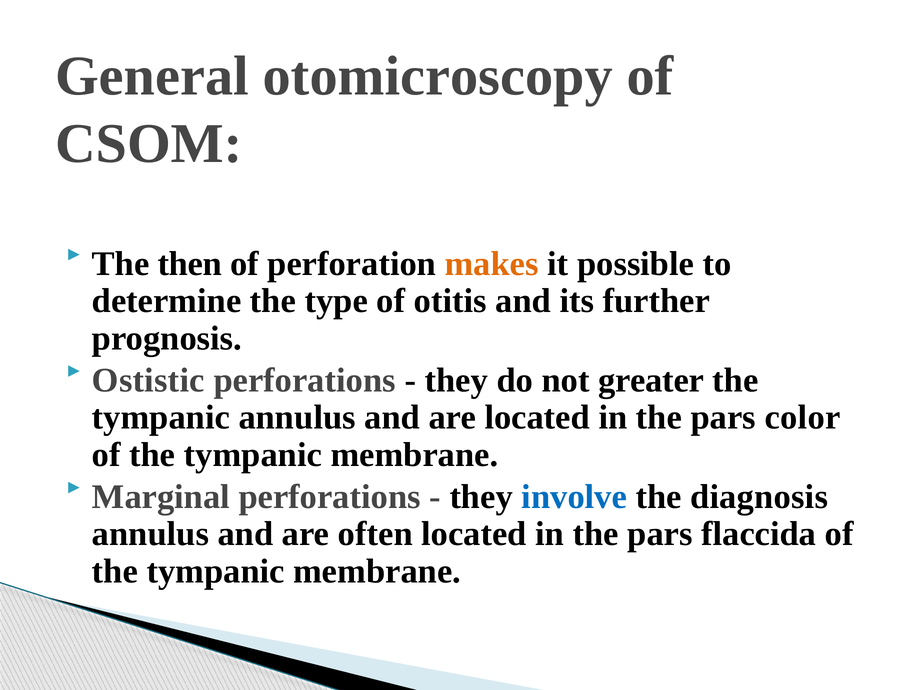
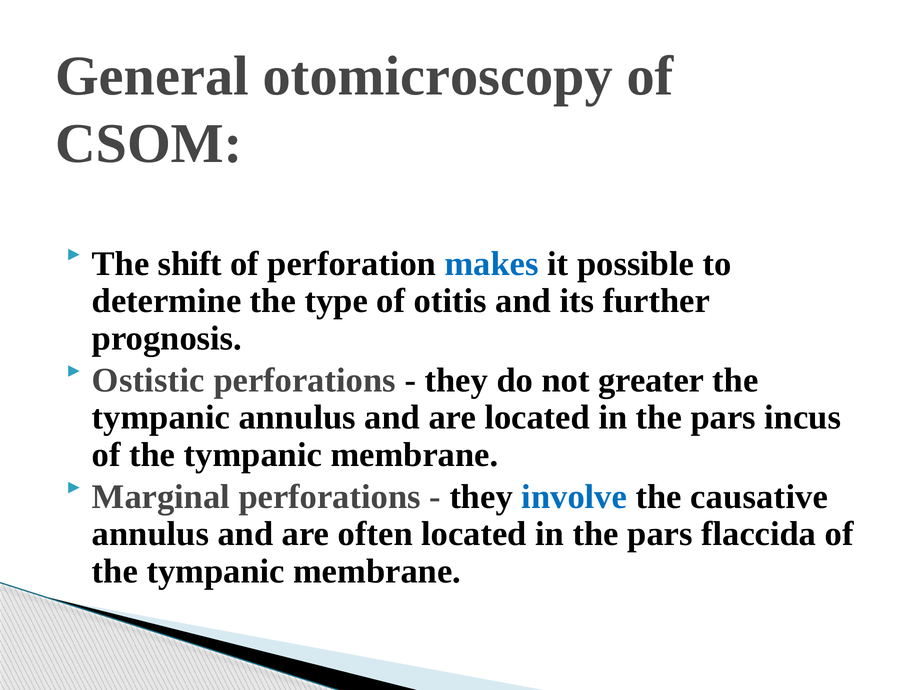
then: then -> shift
makes colour: orange -> blue
color: color -> incus
diagnosis: diagnosis -> causative
